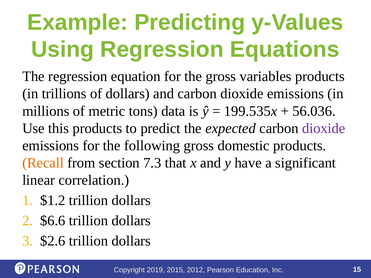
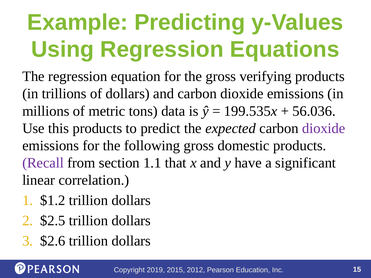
variables: variables -> verifying
Recall colour: orange -> purple
7.3: 7.3 -> 1.1
$6.6: $6.6 -> $2.5
